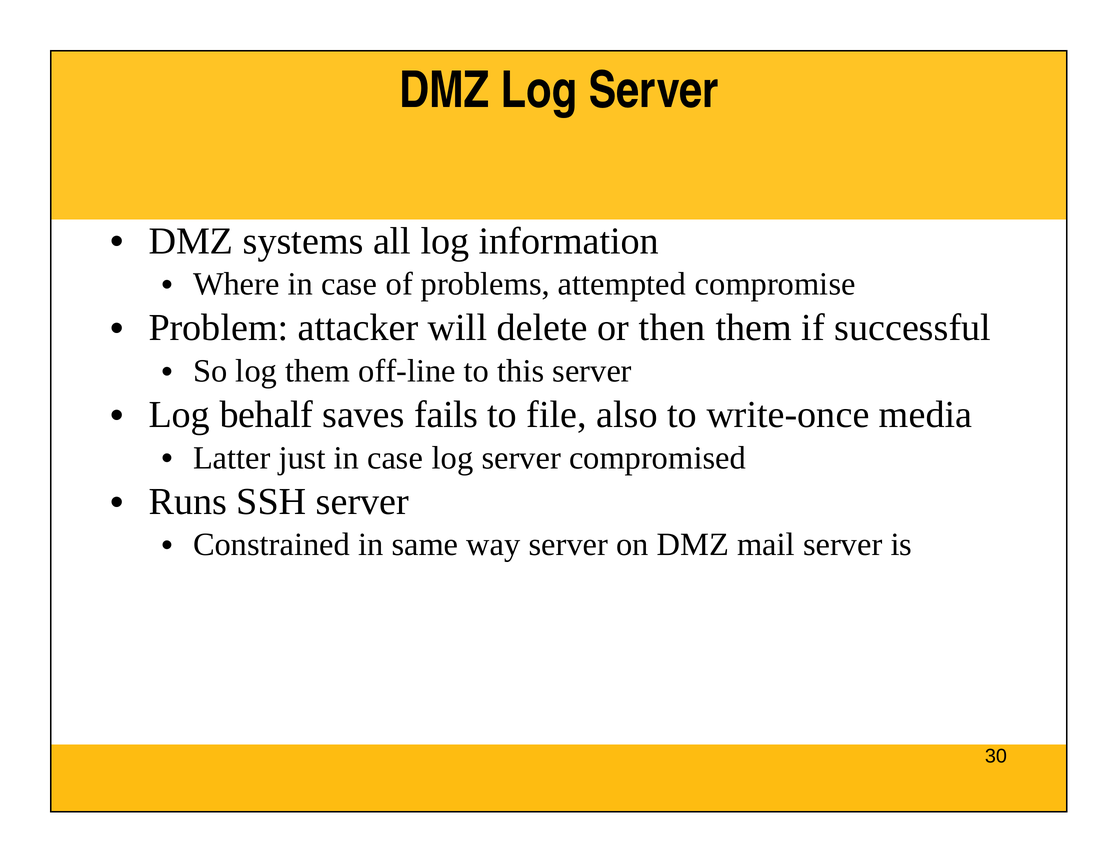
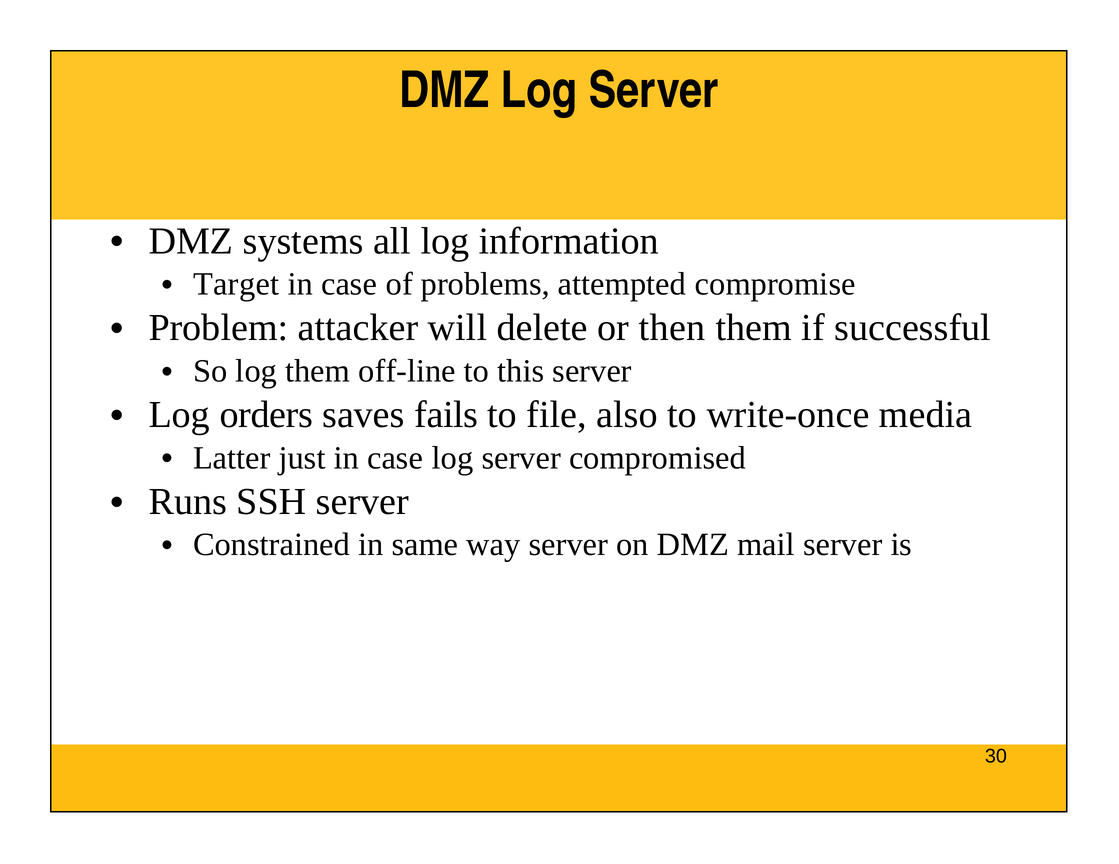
Where: Where -> Target
behalf: behalf -> orders
